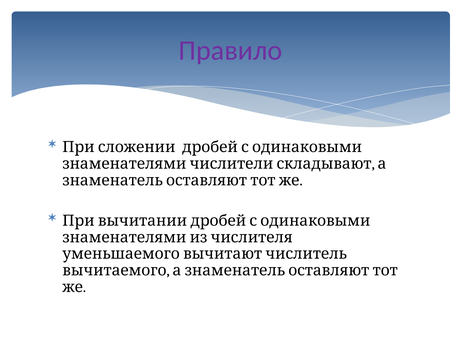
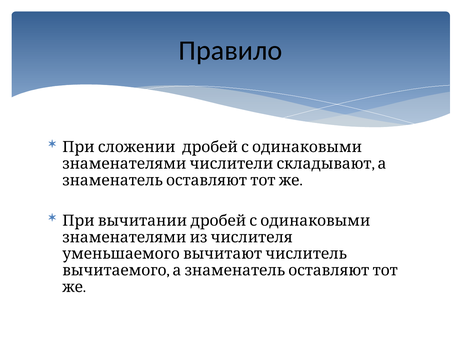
Правило colour: purple -> black
